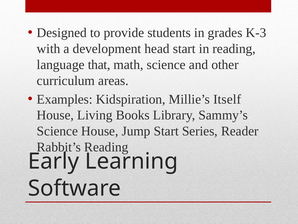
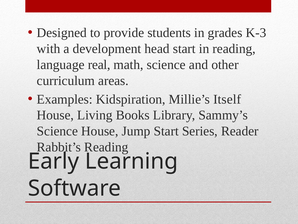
that: that -> real
